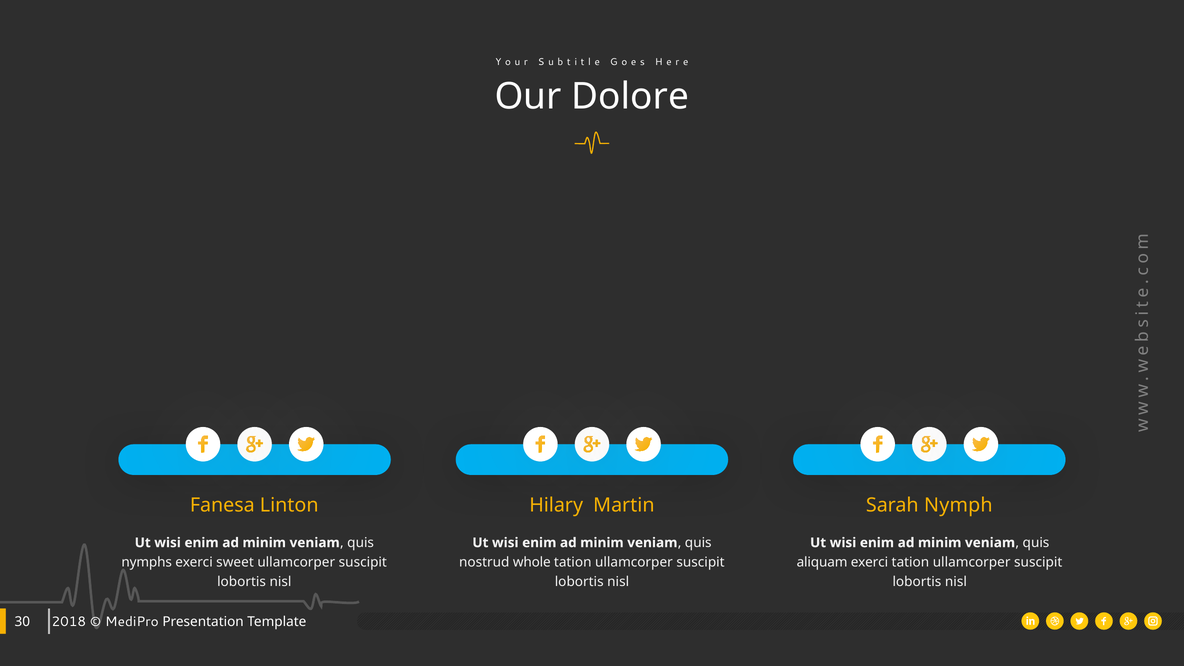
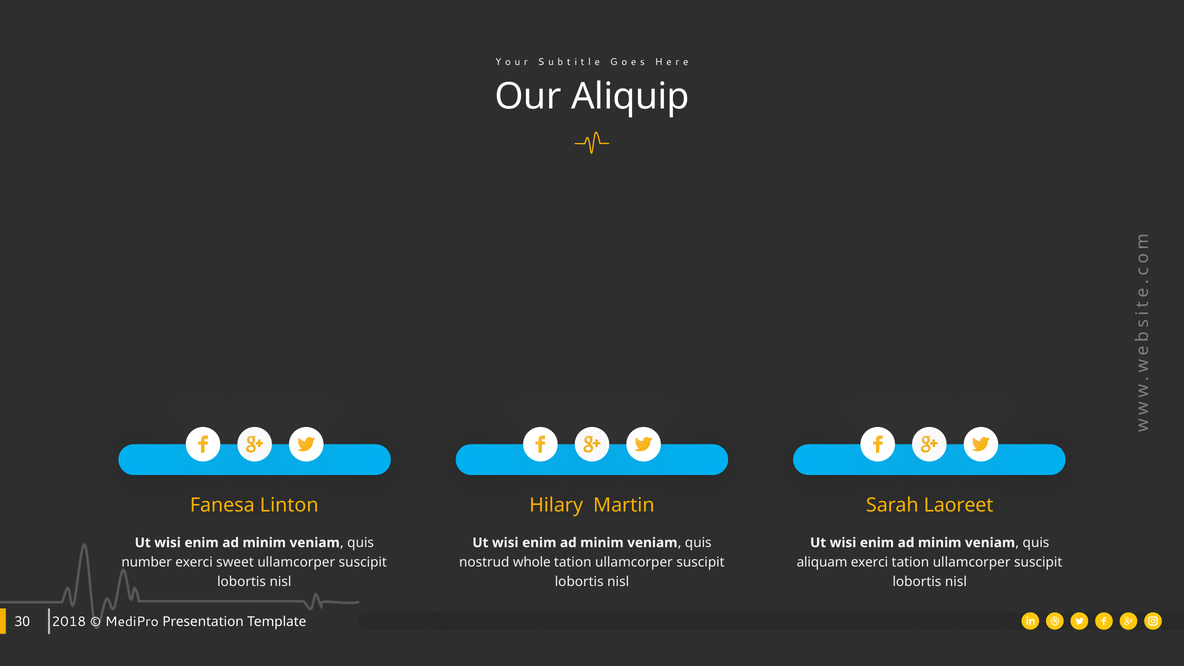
Dolore: Dolore -> Aliquip
Nymph: Nymph -> Laoreet
nymphs: nymphs -> number
